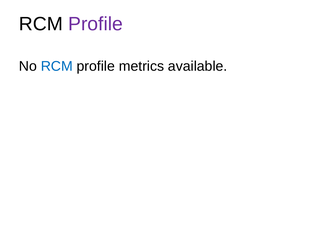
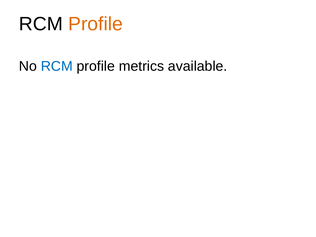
Profile at (96, 24) colour: purple -> orange
